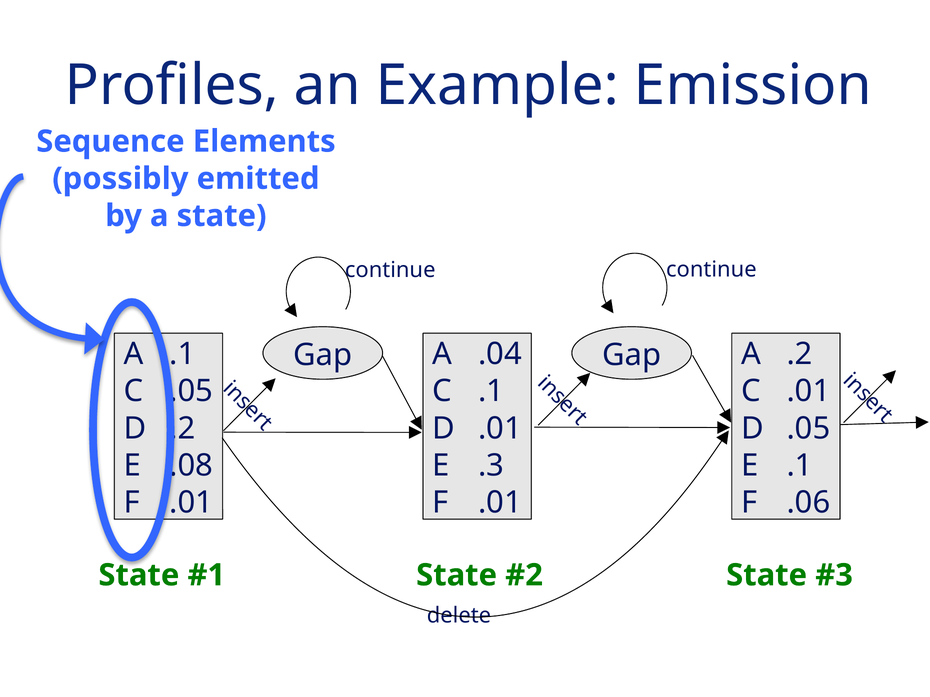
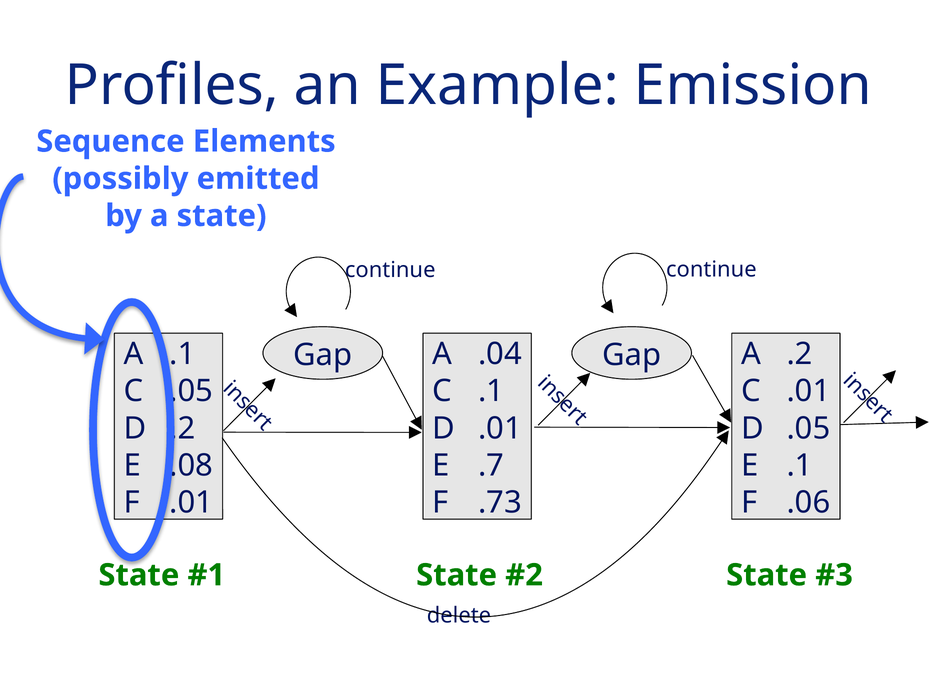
.3: .3 -> .7
.01 at (500, 503): .01 -> .73
